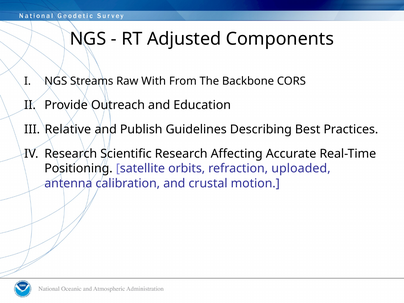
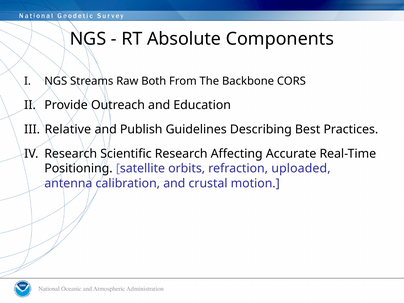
Adjusted: Adjusted -> Absolute
With: With -> Both
